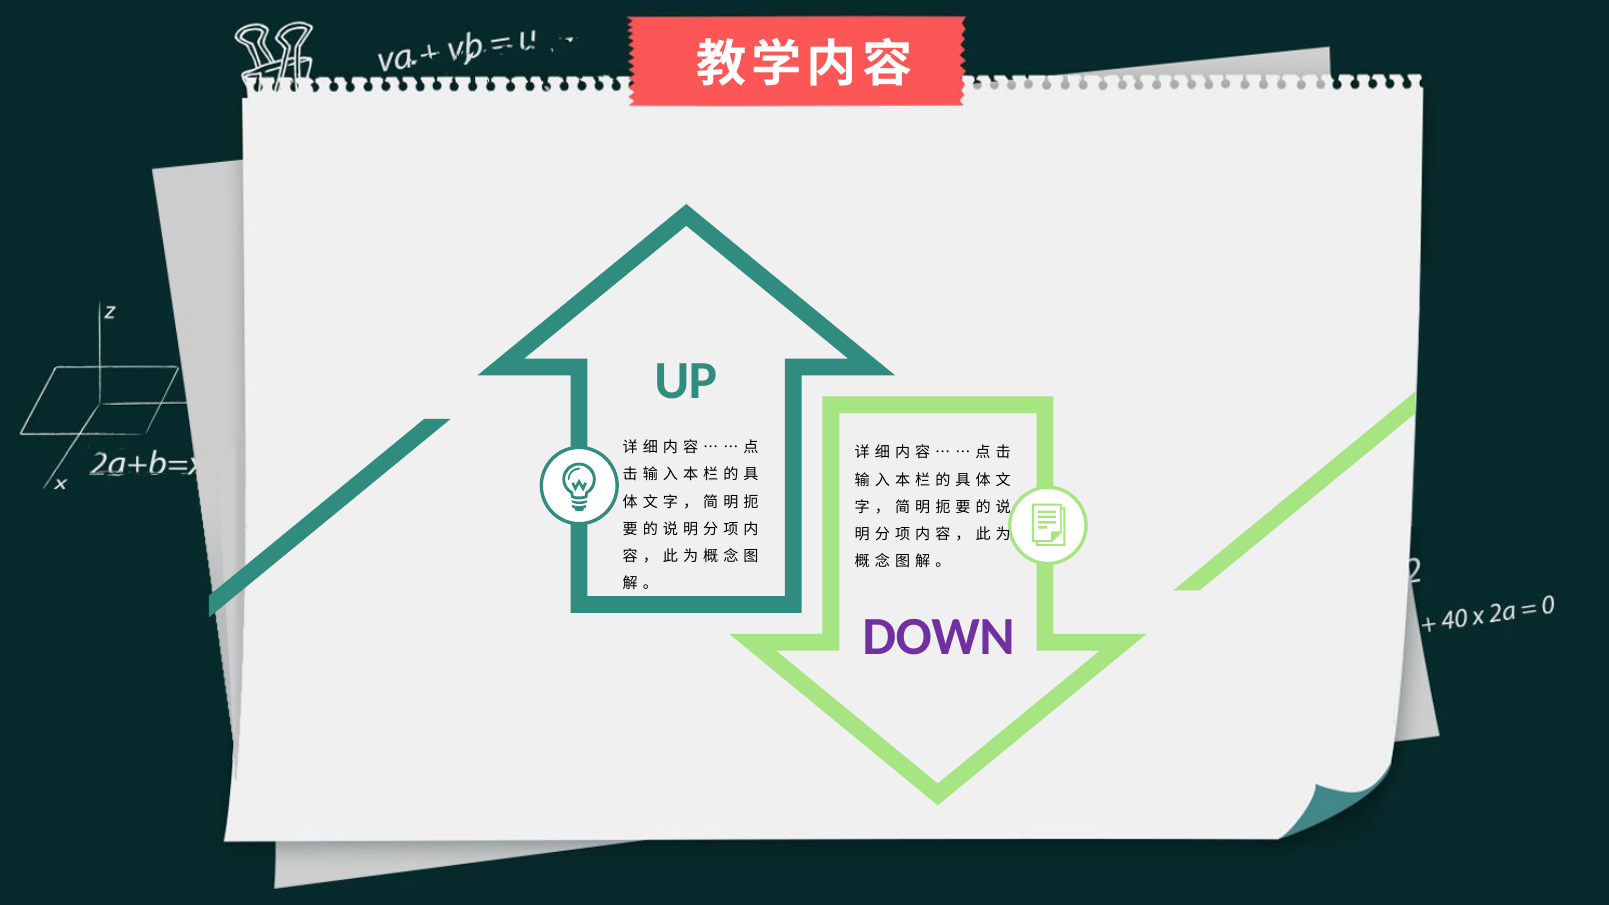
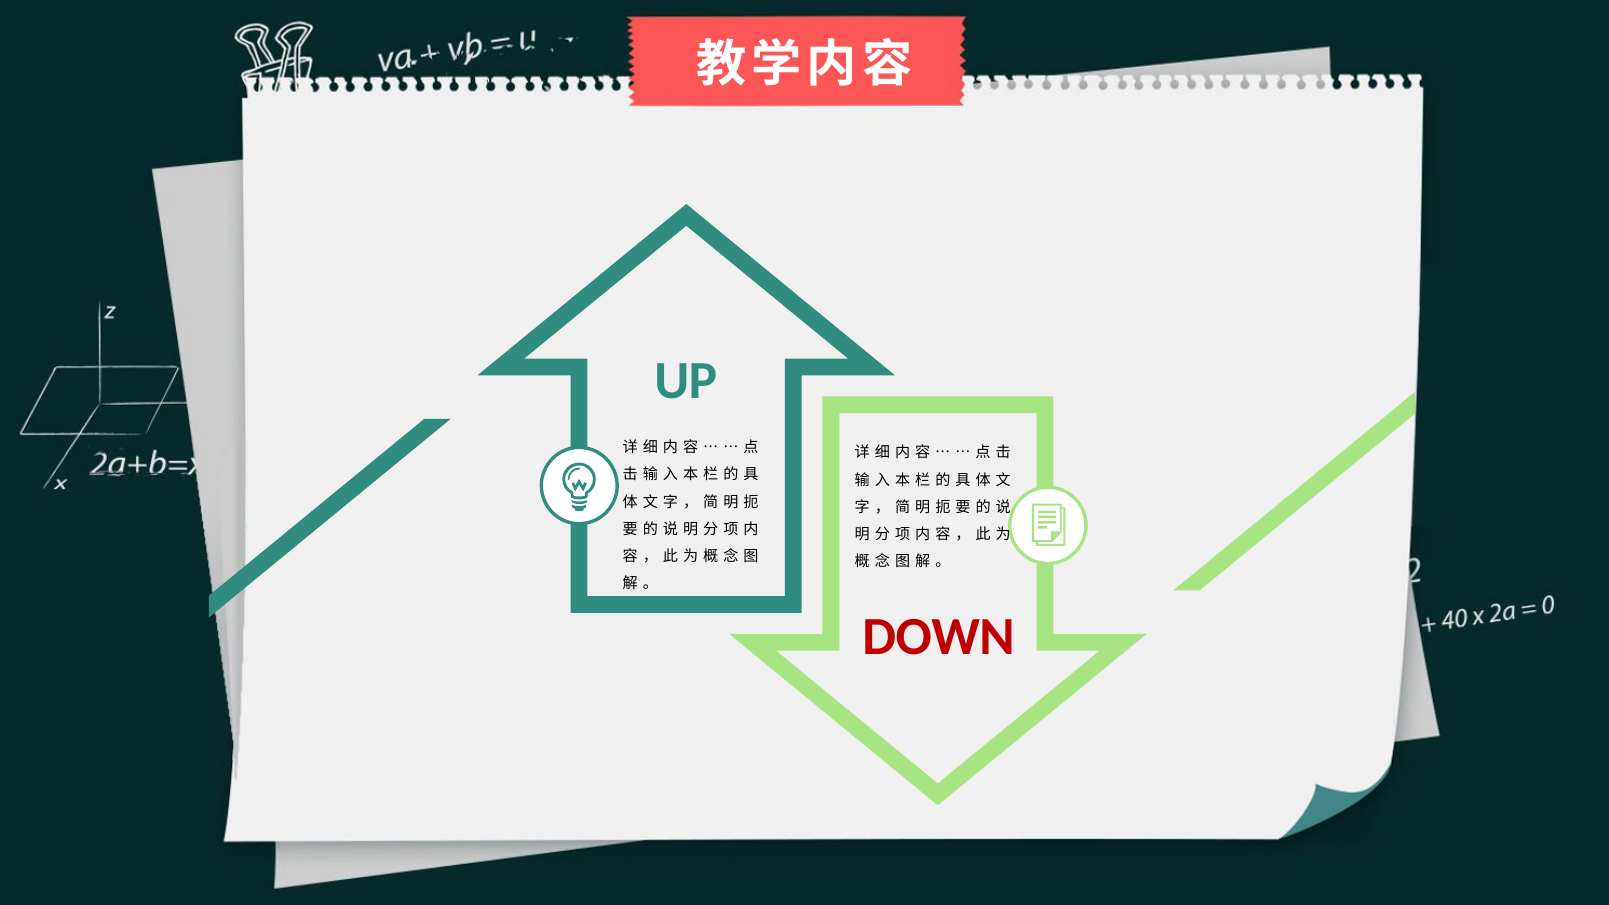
DOWN colour: purple -> red
